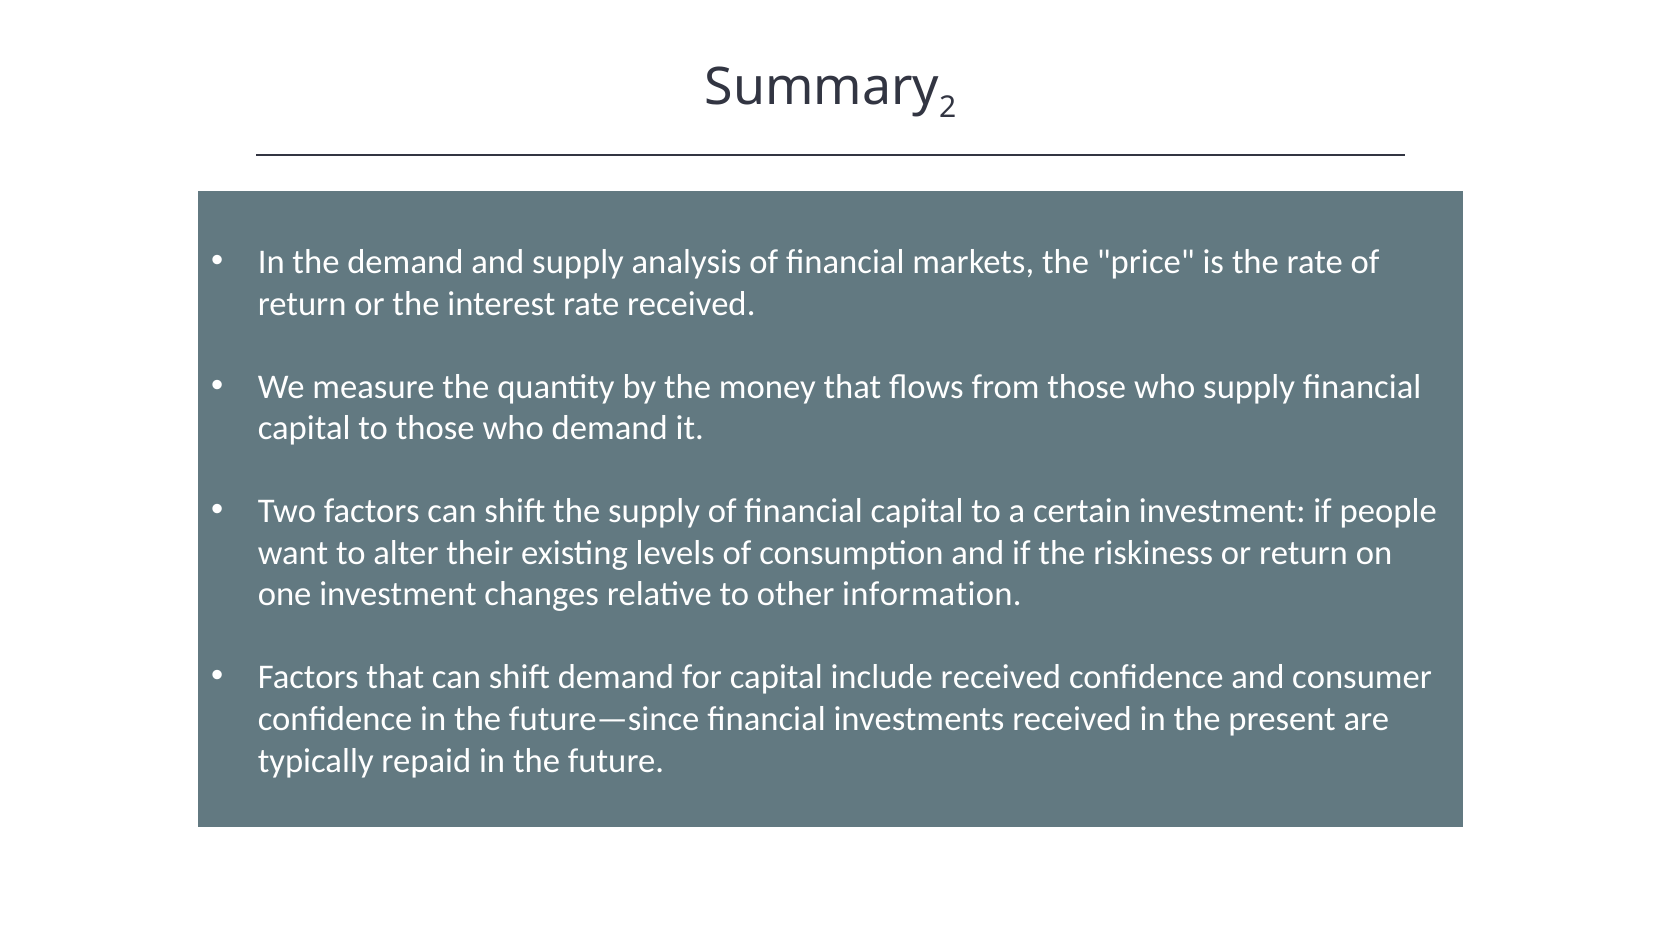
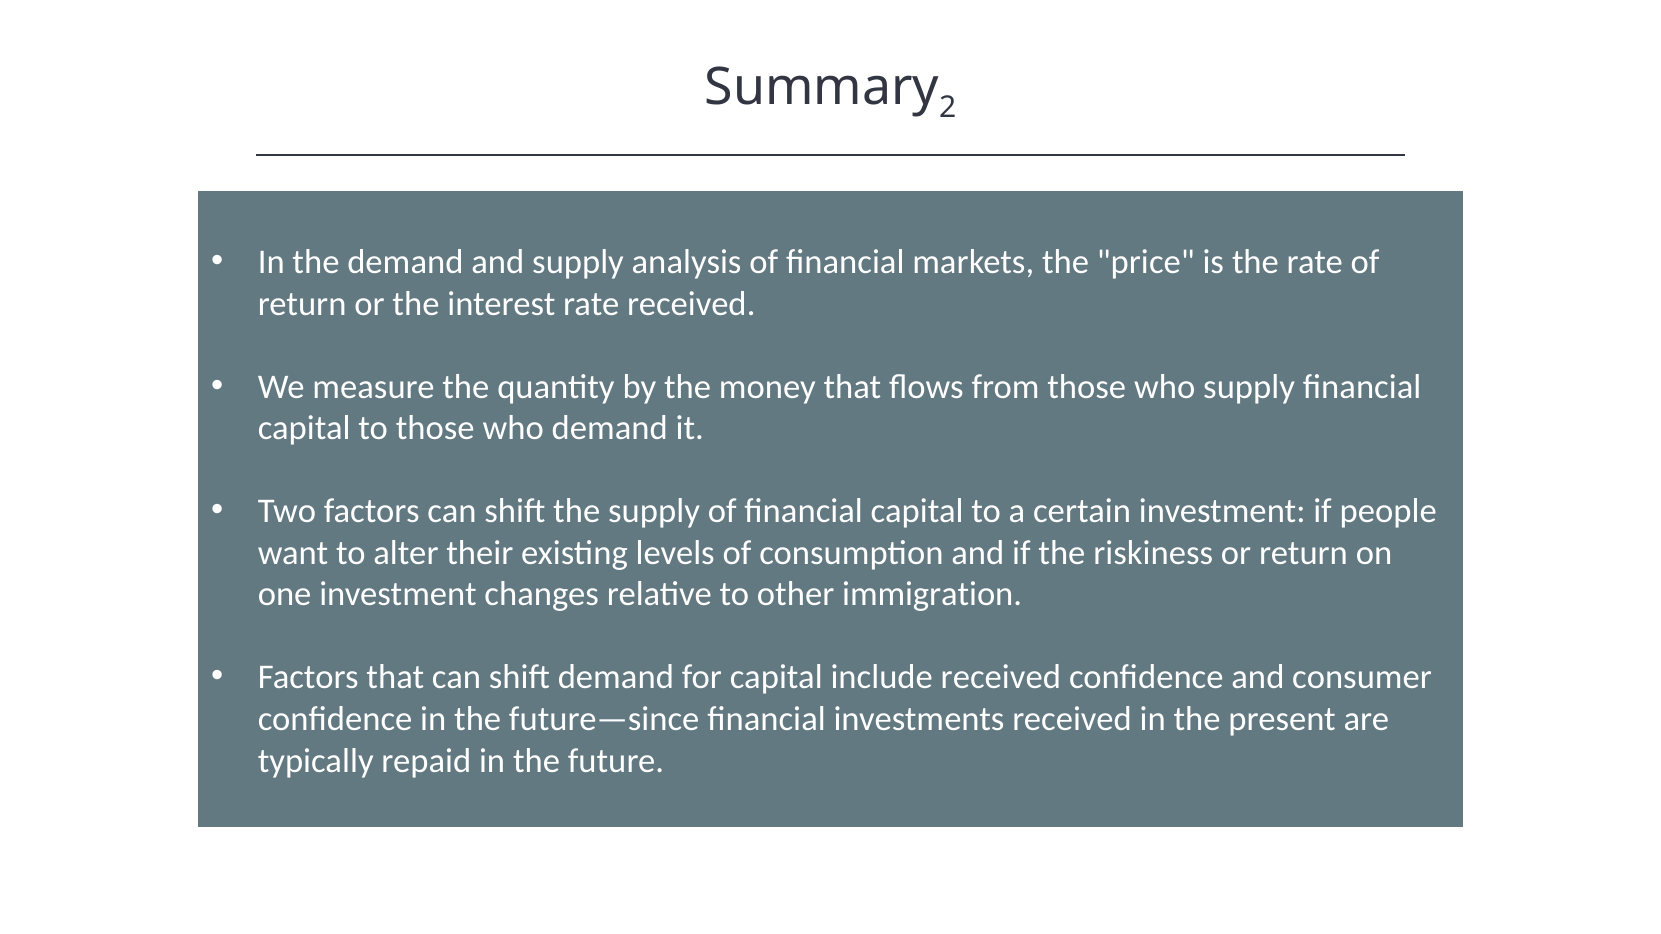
information: information -> immigration
